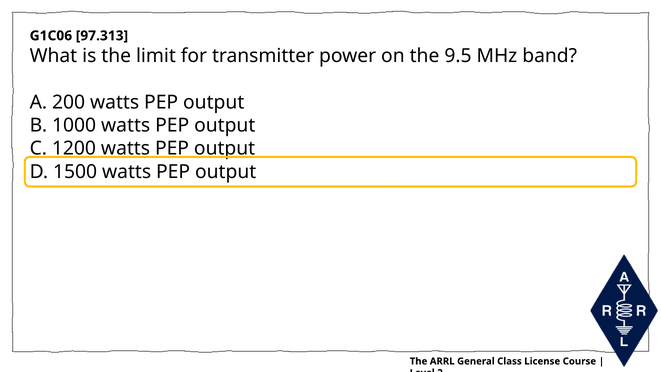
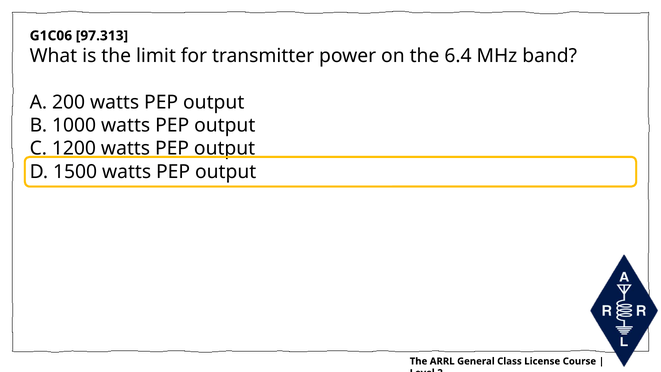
9.5: 9.5 -> 6.4
